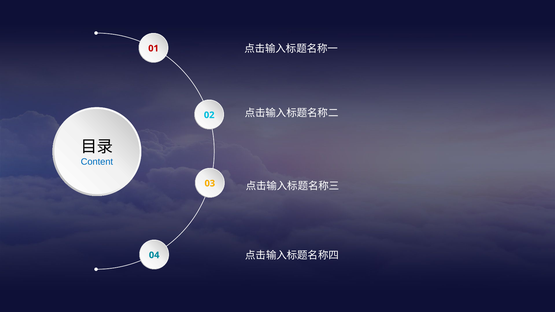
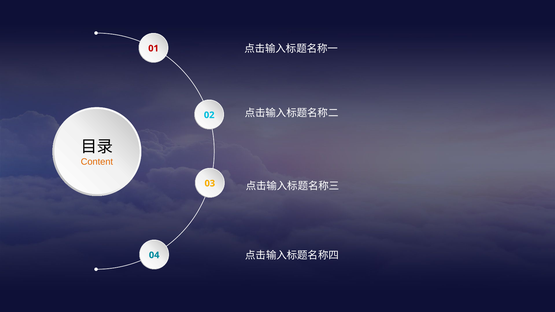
Content colour: blue -> orange
